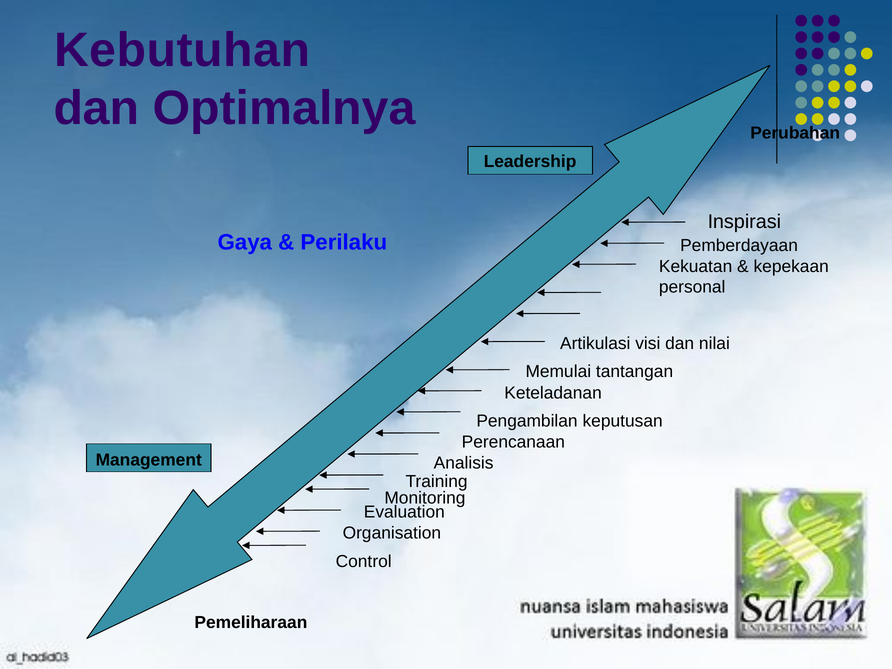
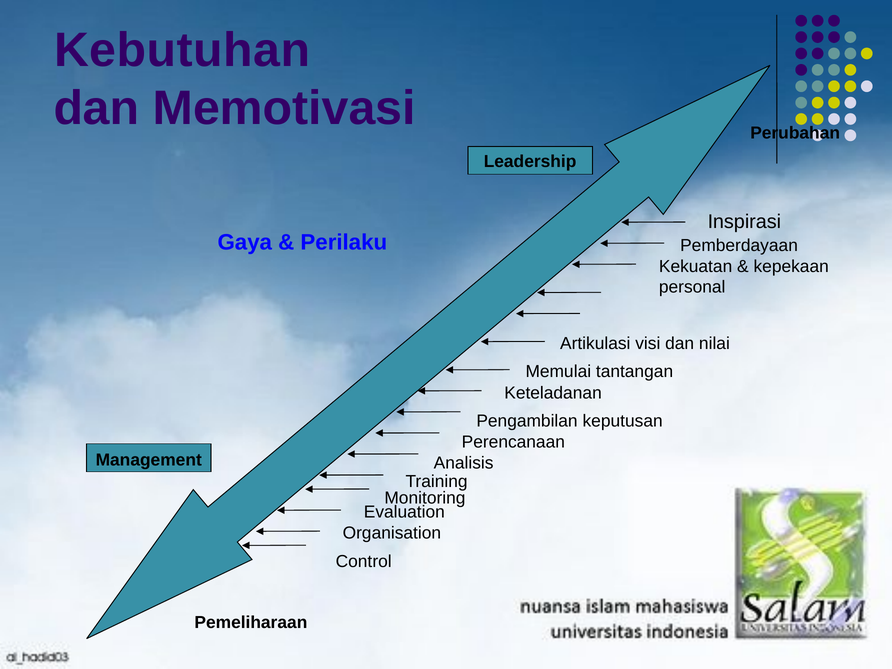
Optimalnya: Optimalnya -> Memotivasi
